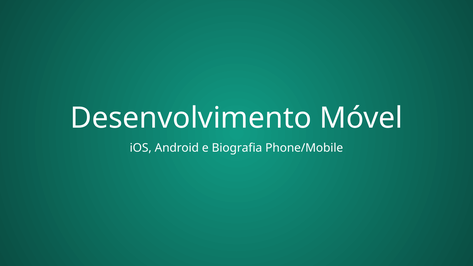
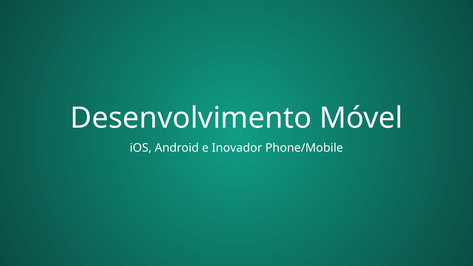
Biografia: Biografia -> Inovador
